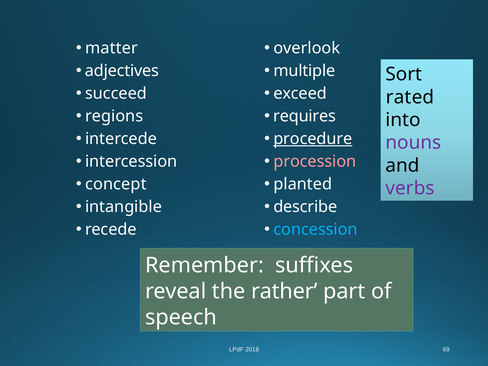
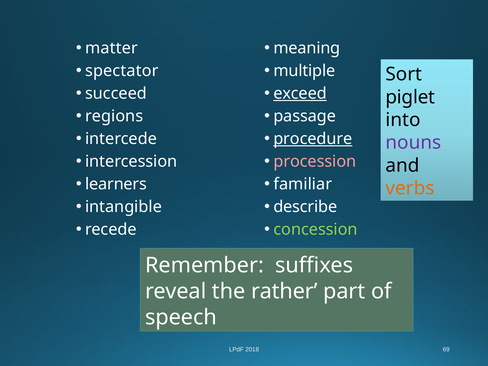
overlook: overlook -> meaning
adjectives: adjectives -> spectator
exceed underline: none -> present
rated: rated -> piglet
requires: requires -> passage
concept: concept -> learners
planted: planted -> familiar
verbs colour: purple -> orange
concession colour: light blue -> light green
